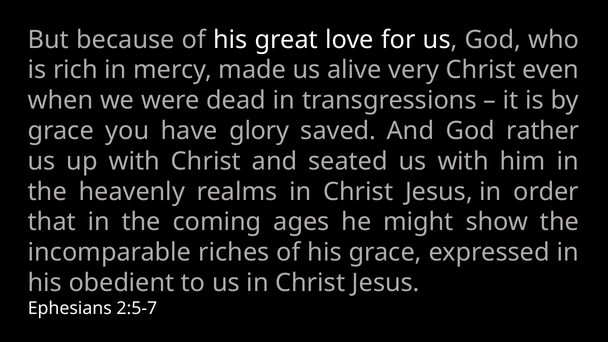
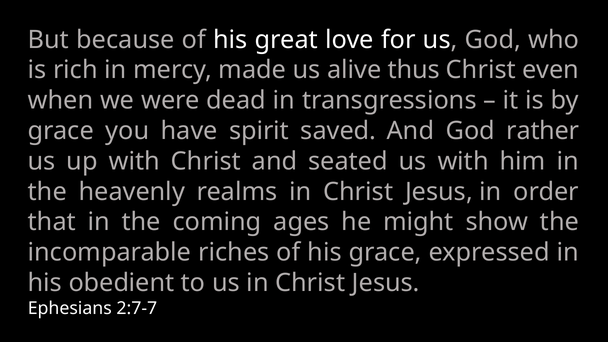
very: very -> thus
glory: glory -> spirit
2:5-7: 2:5-7 -> 2:7-7
